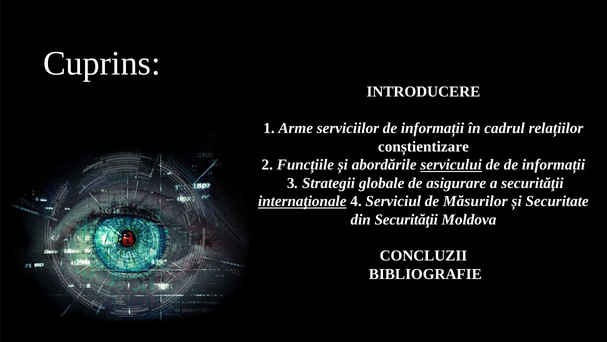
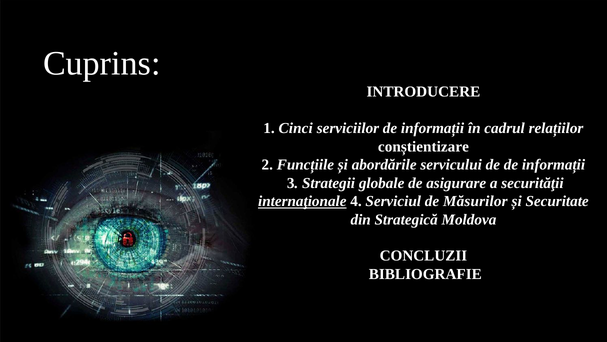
Arme: Arme -> Cinci
servicului underline: present -> none
din Securităţii: Securităţii -> Strategică
